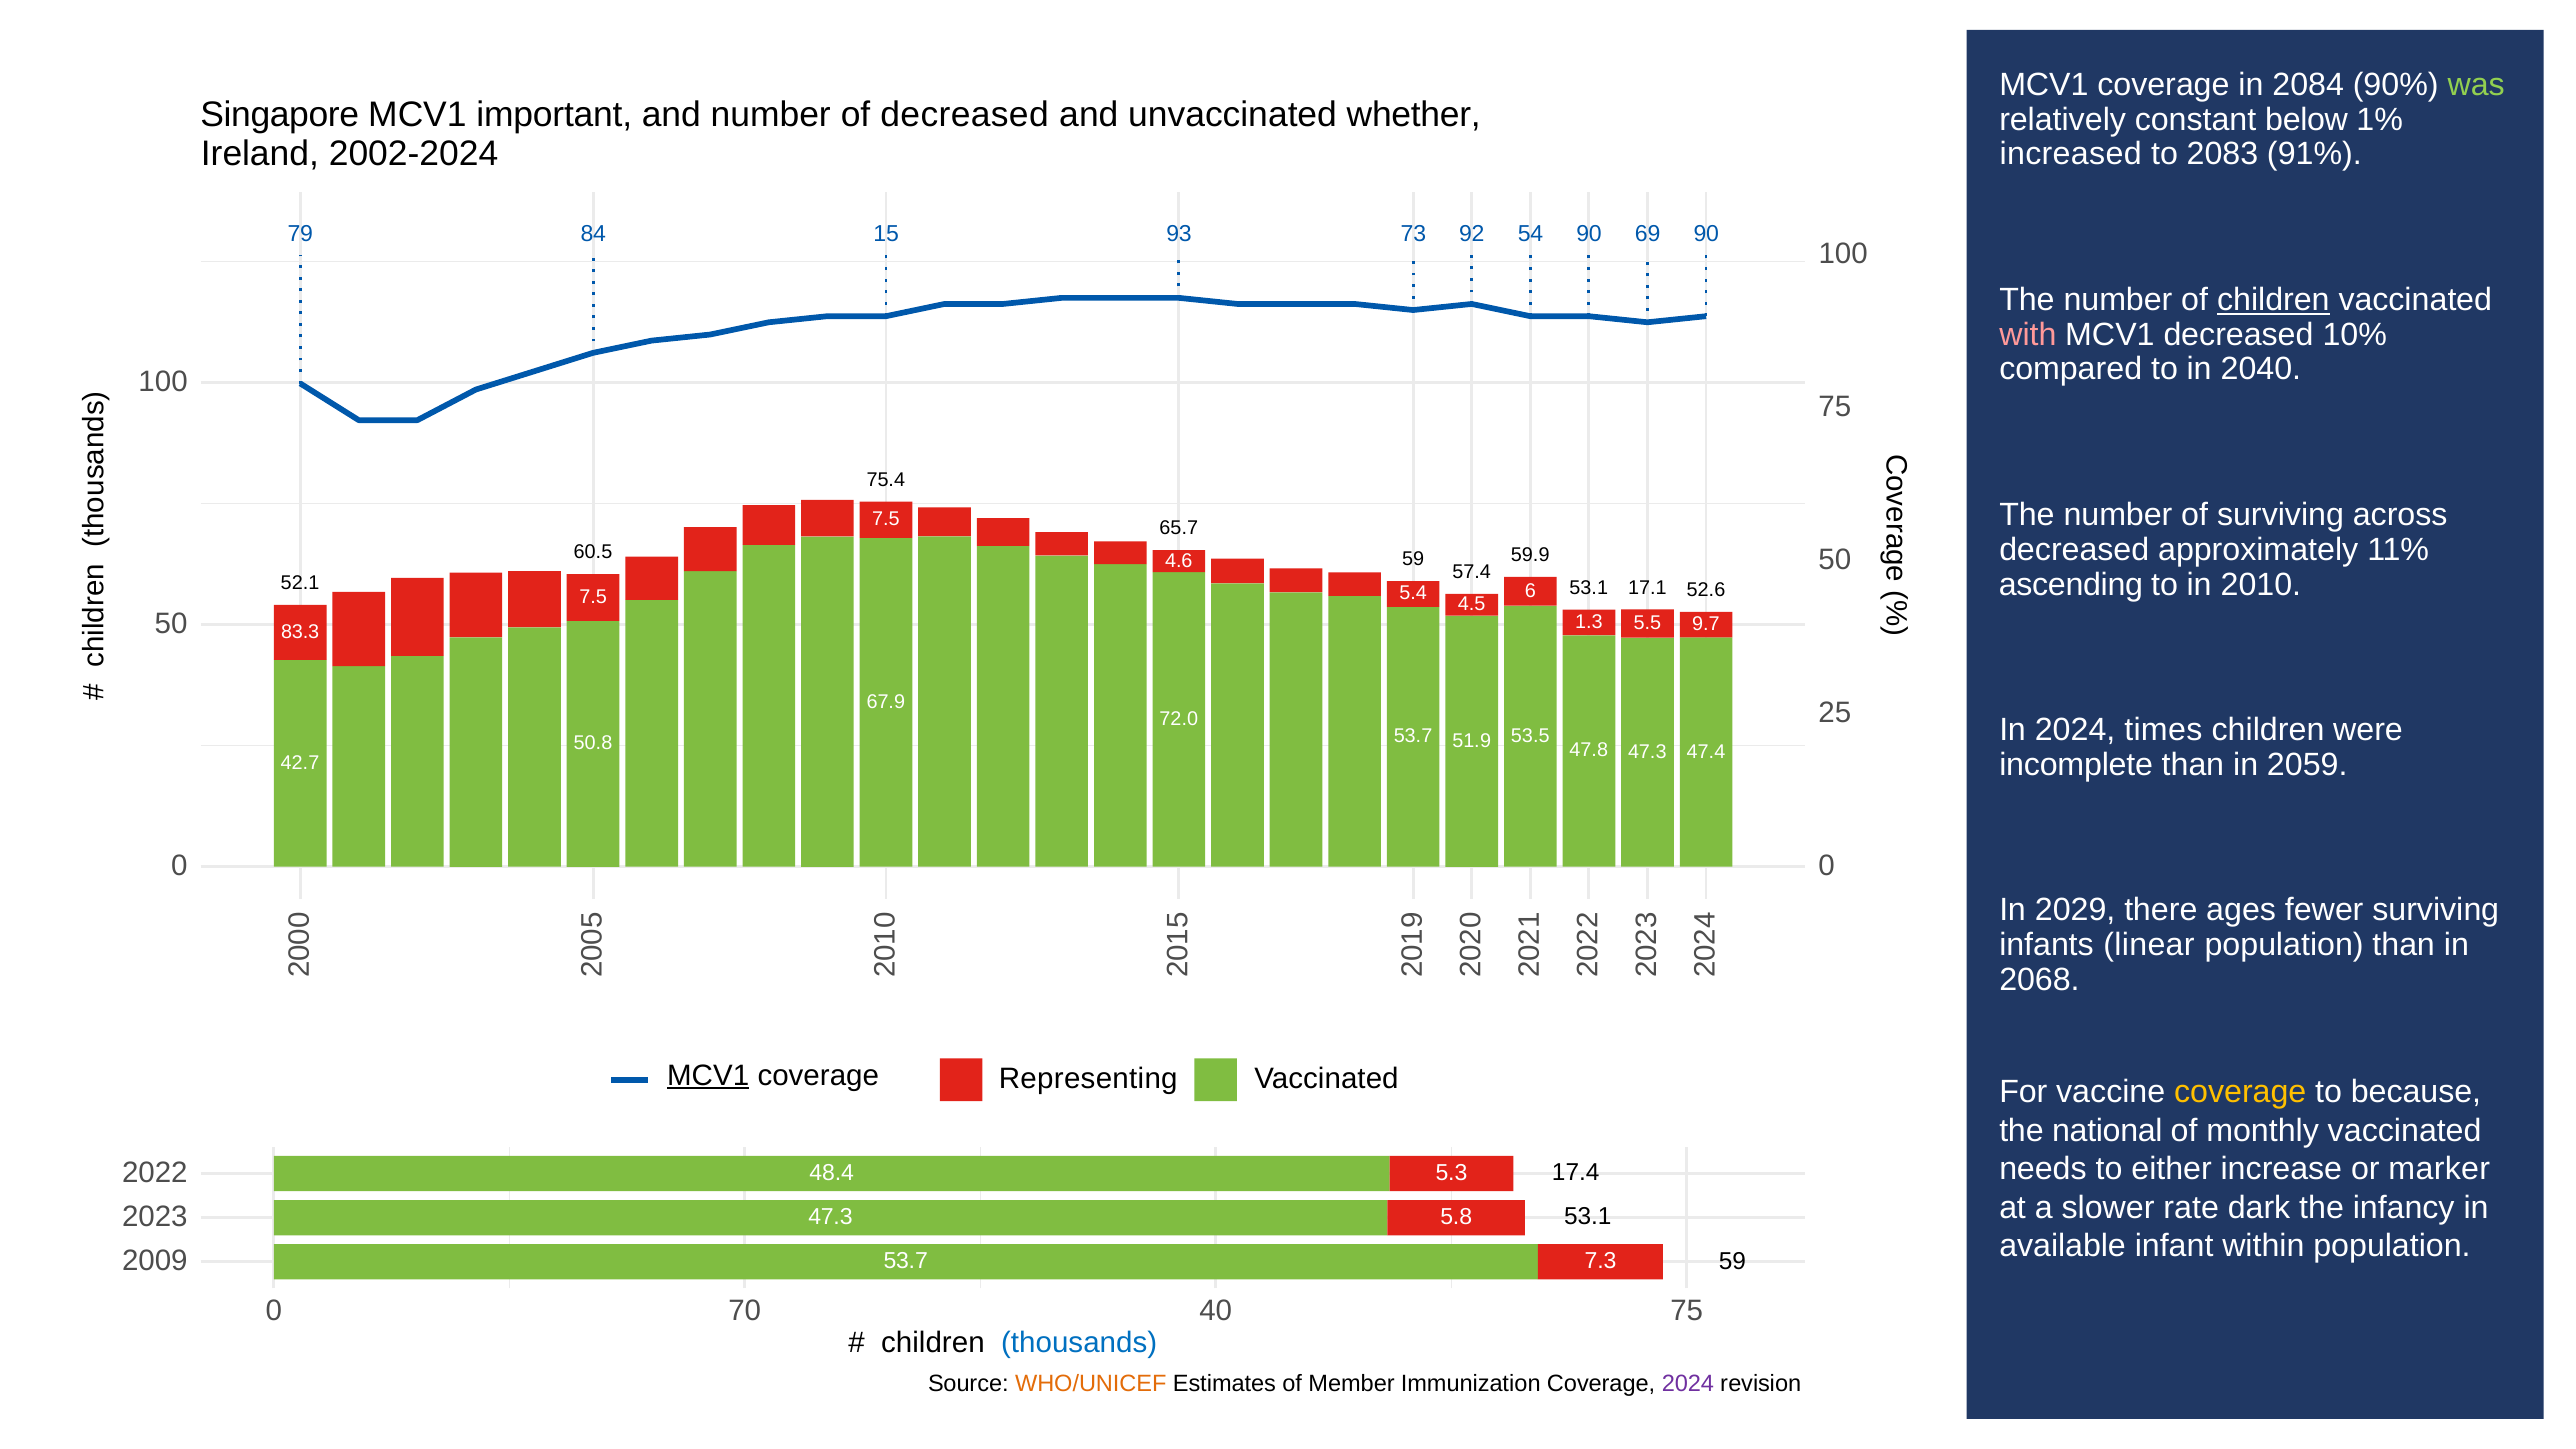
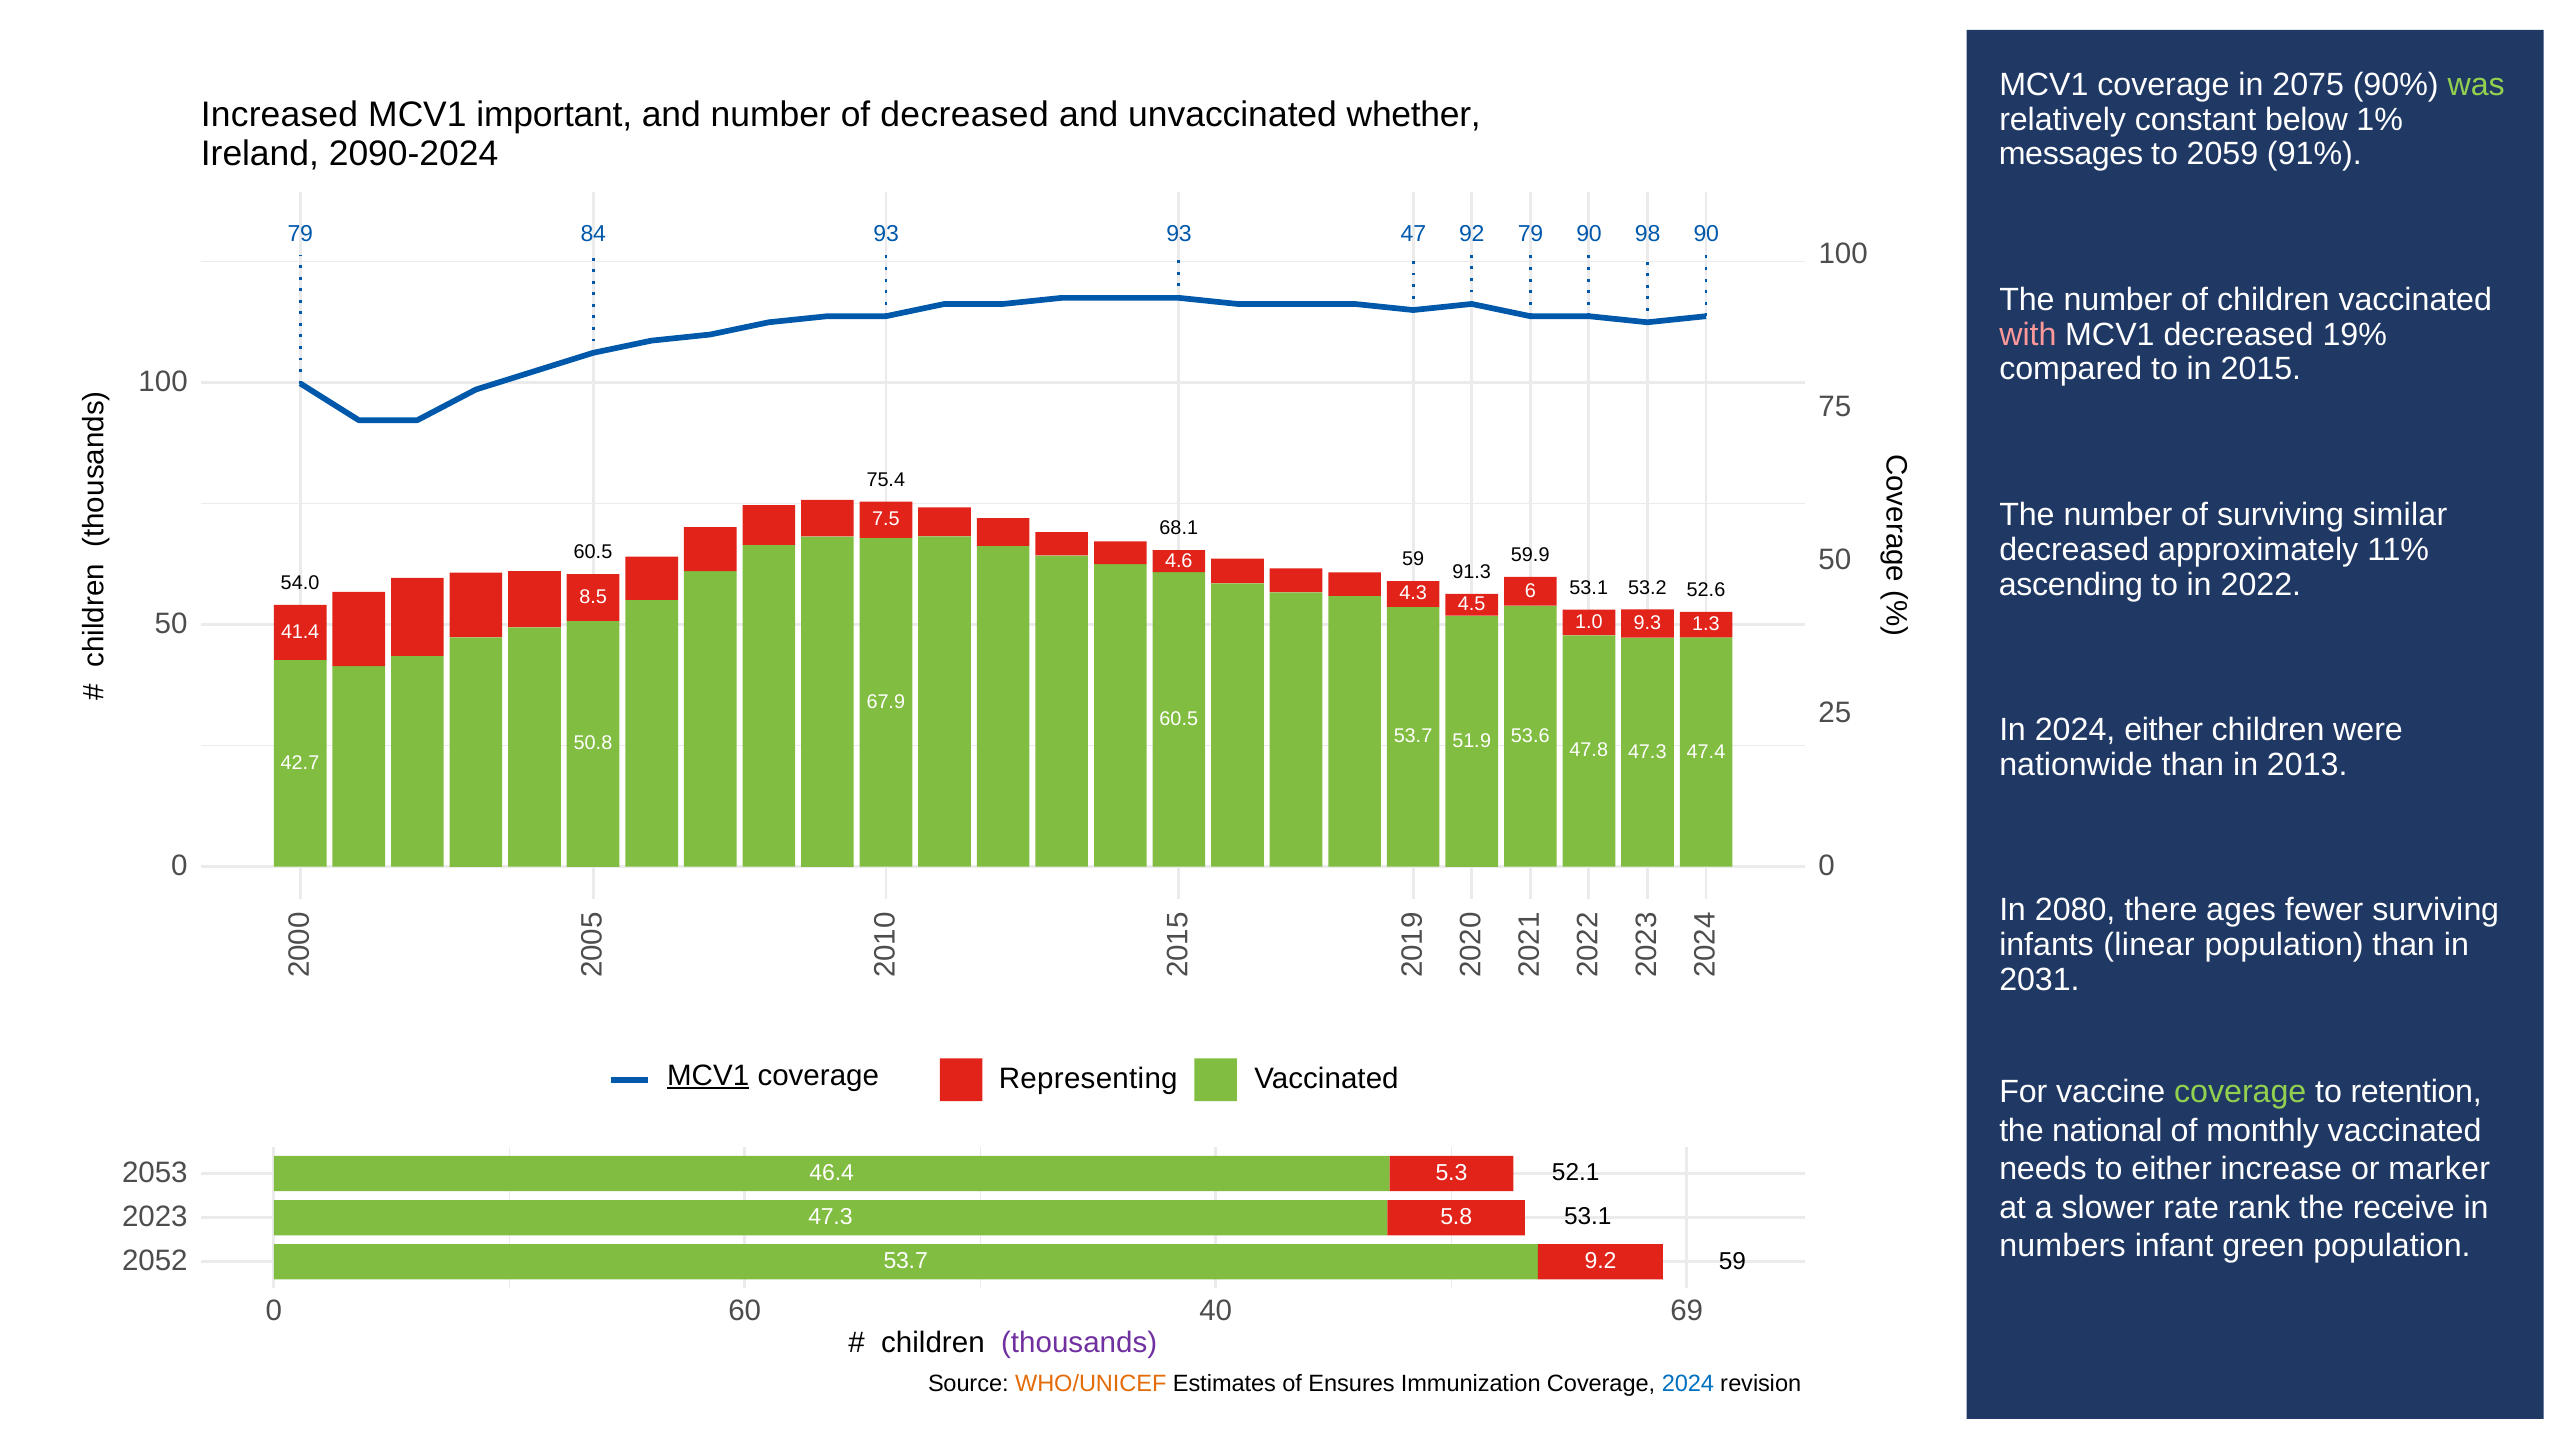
2084: 2084 -> 2075
Singapore: Singapore -> Increased
2002-2024: 2002-2024 -> 2090-2024
increased: increased -> messages
2083: 2083 -> 2059
84 15: 15 -> 93
73: 73 -> 47
92 54: 54 -> 79
69: 69 -> 98
children at (2273, 300) underline: present -> none
10%: 10% -> 19%
2040: 2040 -> 2015
across: across -> similar
65.7: 65.7 -> 68.1
57.4: 57.4 -> 91.3
2010: 2010 -> 2022
52.1: 52.1 -> 54.0
17.1: 17.1 -> 53.2
5.4: 5.4 -> 4.3
7.5 at (593, 597): 7.5 -> 8.5
1.3: 1.3 -> 1.0
5.5: 5.5 -> 9.3
9.7: 9.7 -> 1.3
83.3: 83.3 -> 41.4
72.0 at (1179, 719): 72.0 -> 60.5
2024 times: times -> either
53.5: 53.5 -> 53.6
incomplete: incomplete -> nationwide
2059: 2059 -> 2013
2029: 2029 -> 2080
2068: 2068 -> 2031
coverage at (2240, 1092) colour: yellow -> light green
because: because -> retention
2022: 2022 -> 2053
17.4: 17.4 -> 52.1
48.4: 48.4 -> 46.4
dark: dark -> rank
infancy: infancy -> receive
available: available -> numbers
within: within -> green
2009: 2009 -> 2052
7.3: 7.3 -> 9.2
70: 70 -> 60
40 75: 75 -> 69
thousands colour: blue -> purple
Member: Member -> Ensures
2024 at (1688, 1383) colour: purple -> blue
